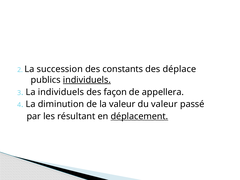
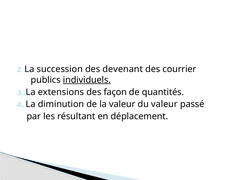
constants: constants -> devenant
déplace: déplace -> courrier
La individuels: individuels -> extensions
appellera: appellera -> quantités
déplacement underline: present -> none
